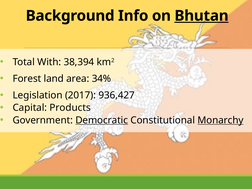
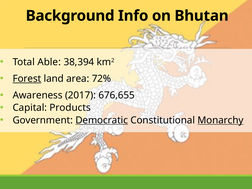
Bhutan underline: present -> none
With: With -> Able
Forest underline: none -> present
34%: 34% -> 72%
Legislation: Legislation -> Awareness
936,427: 936,427 -> 676,655
